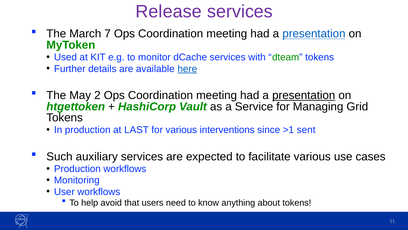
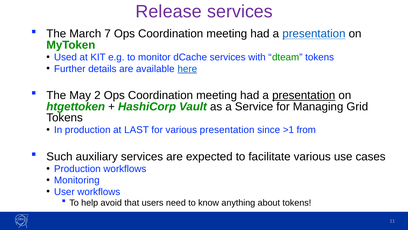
various interventions: interventions -> presentation
sent: sent -> from
